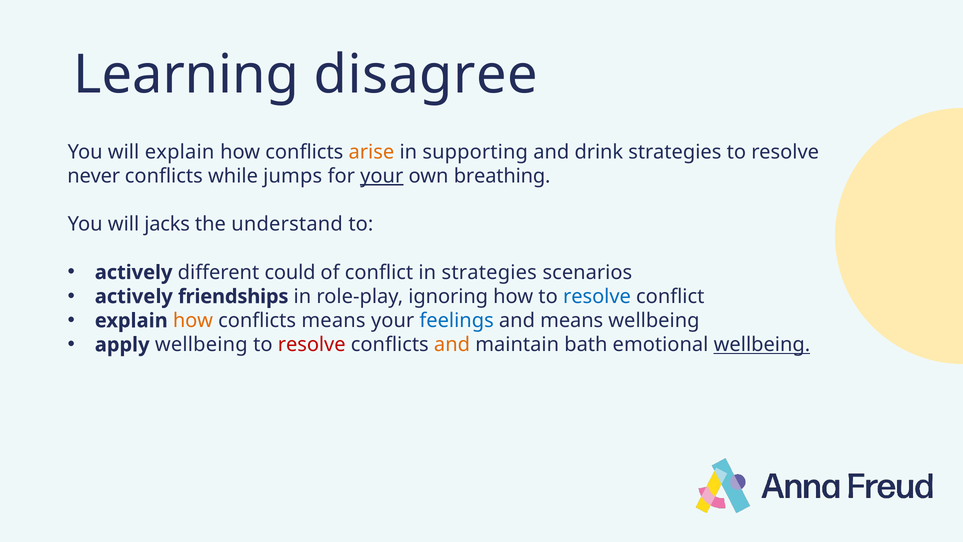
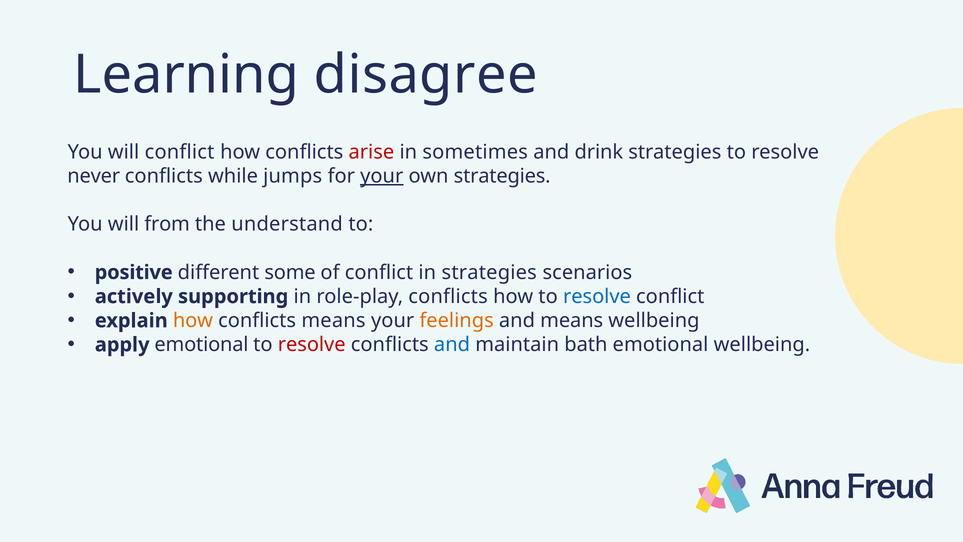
will explain: explain -> conflict
arise colour: orange -> red
supporting: supporting -> sometimes
own breathing: breathing -> strategies
jacks: jacks -> from
actively at (134, 272): actively -> positive
could: could -> some
friendships: friendships -> supporting
role-play ignoring: ignoring -> conflicts
feelings colour: blue -> orange
apply wellbeing: wellbeing -> emotional
and at (452, 345) colour: orange -> blue
wellbeing at (762, 345) underline: present -> none
